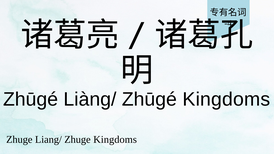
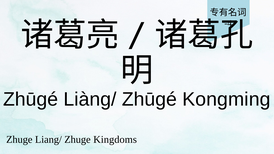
Zhūgé Kingdoms: Kingdoms -> Kongming
